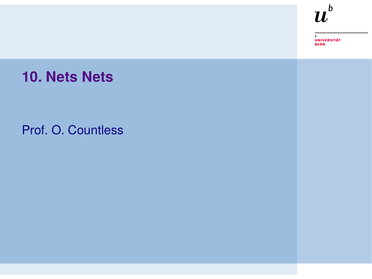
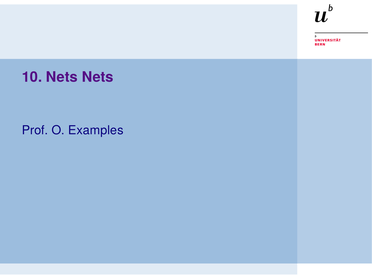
Countless: Countless -> Examples
